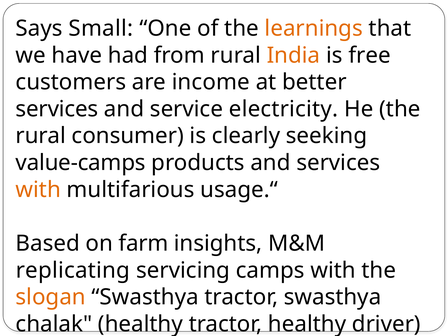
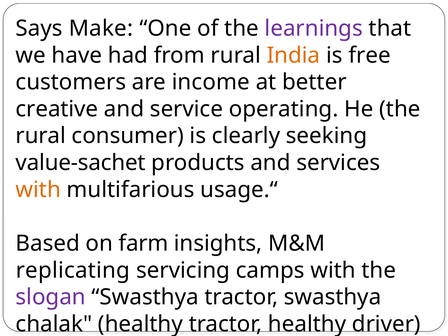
Small: Small -> Make
learnings colour: orange -> purple
services at (57, 109): services -> creative
electricity: electricity -> operating
value-camps: value-camps -> value-sachet
slogan colour: orange -> purple
